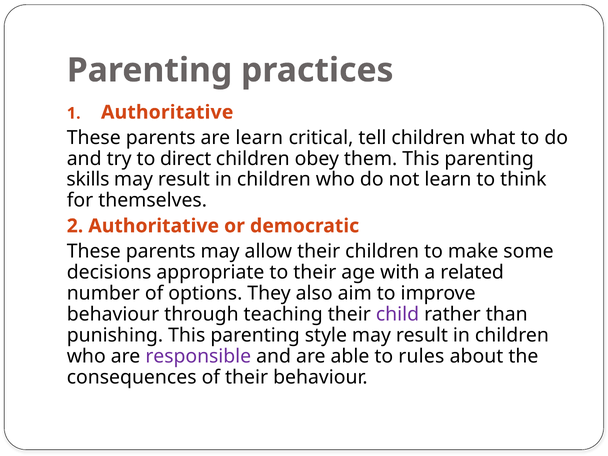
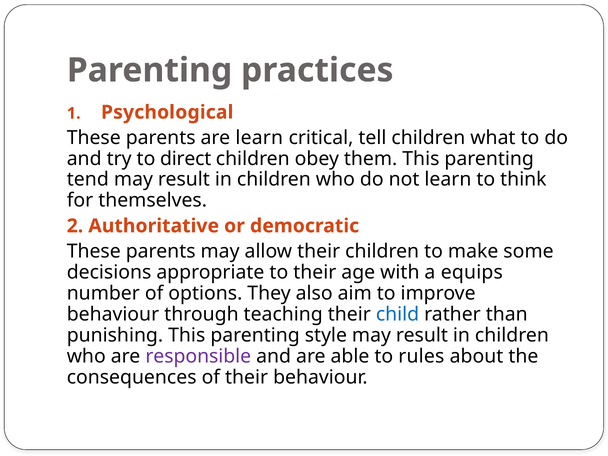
Authoritative at (167, 112): Authoritative -> Psychological
skills: skills -> tend
related: related -> equips
child colour: purple -> blue
